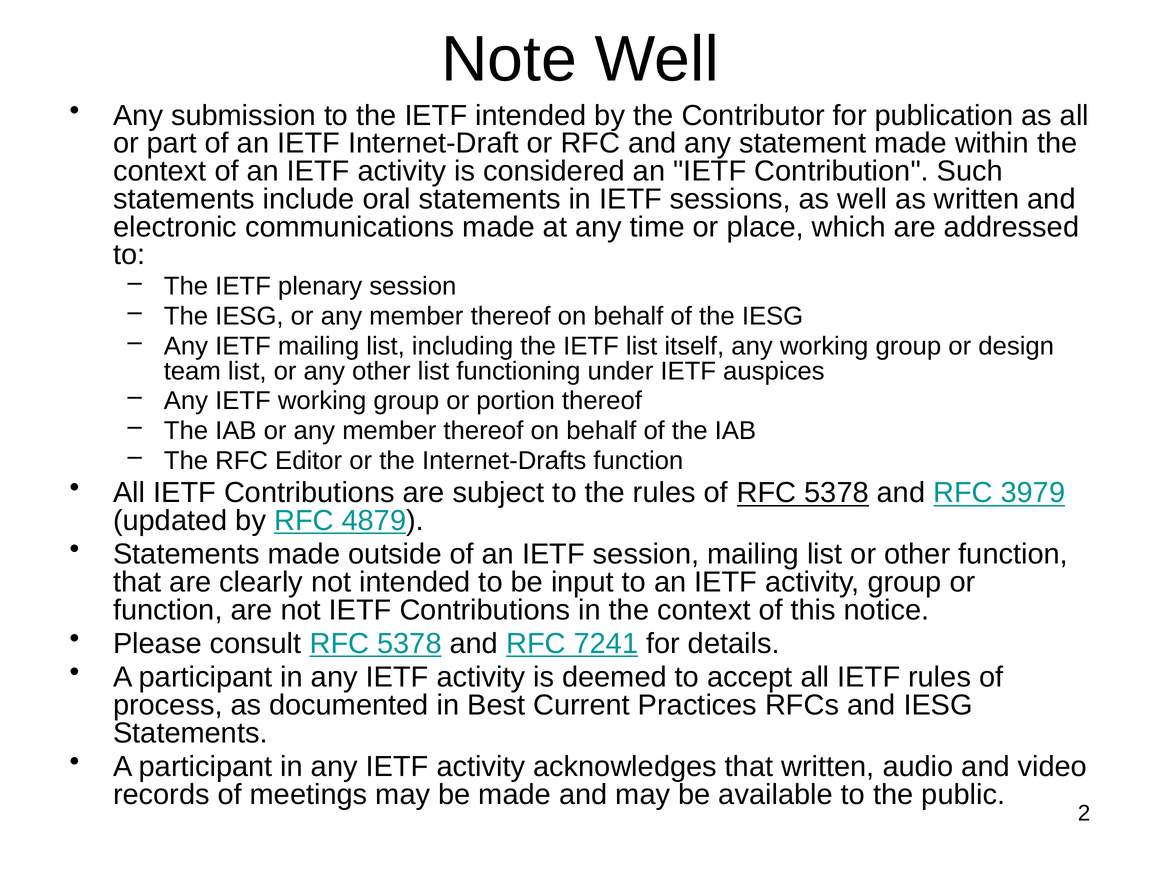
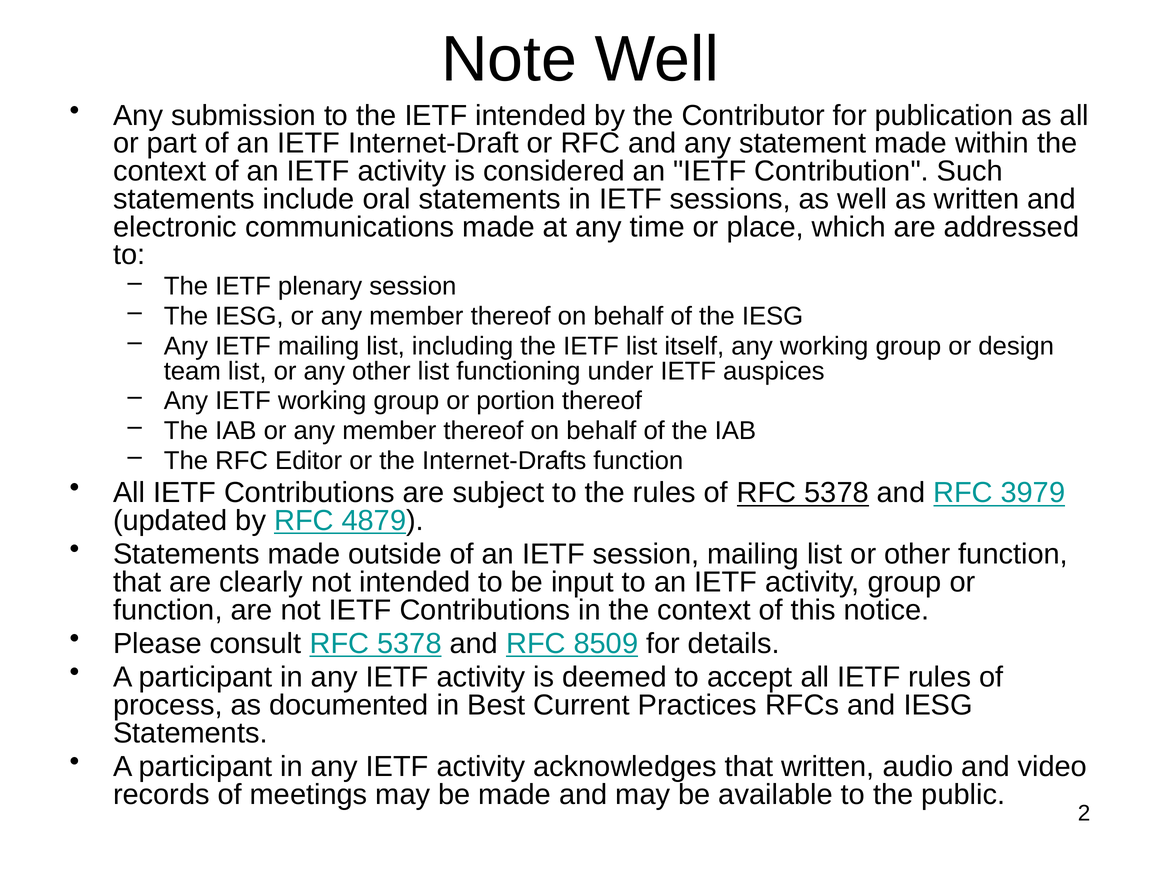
7241: 7241 -> 8509
